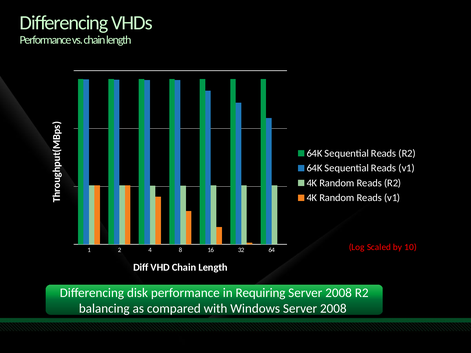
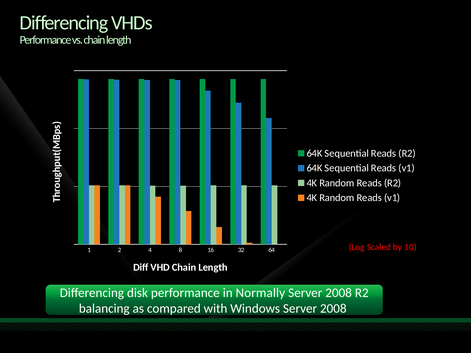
Requiring: Requiring -> Normally
